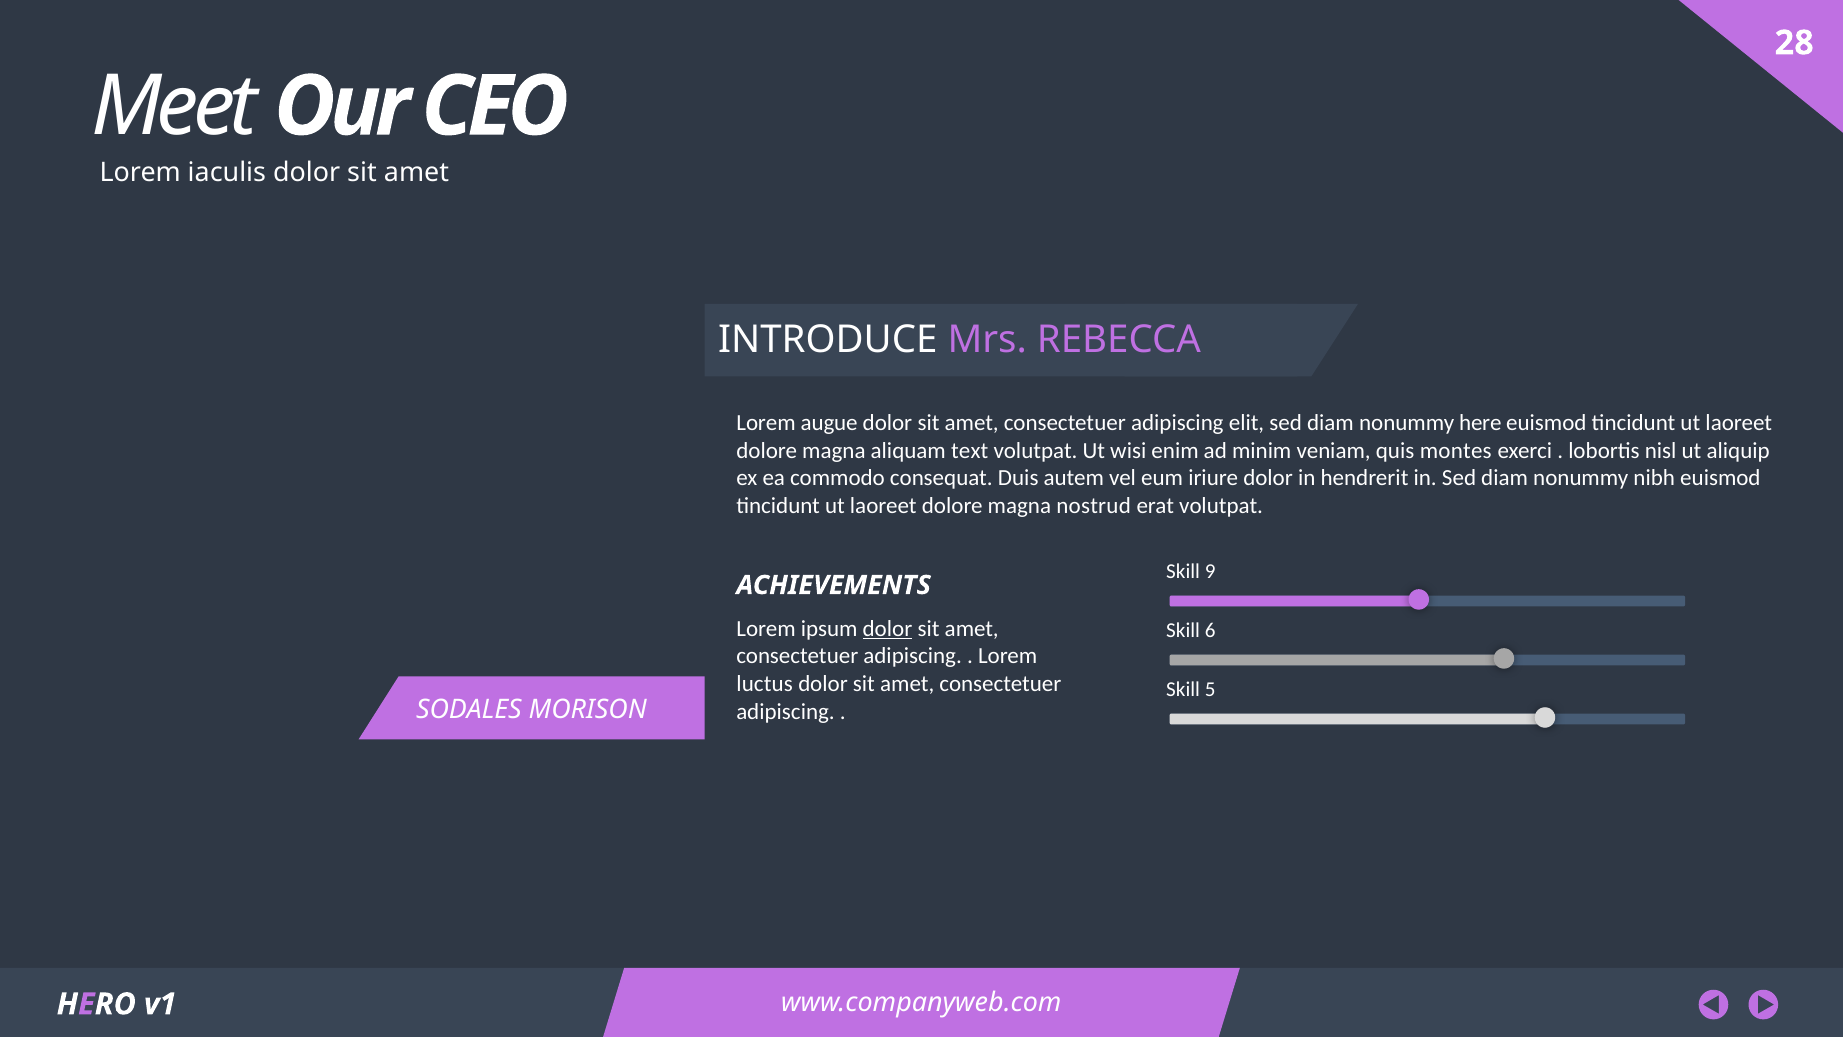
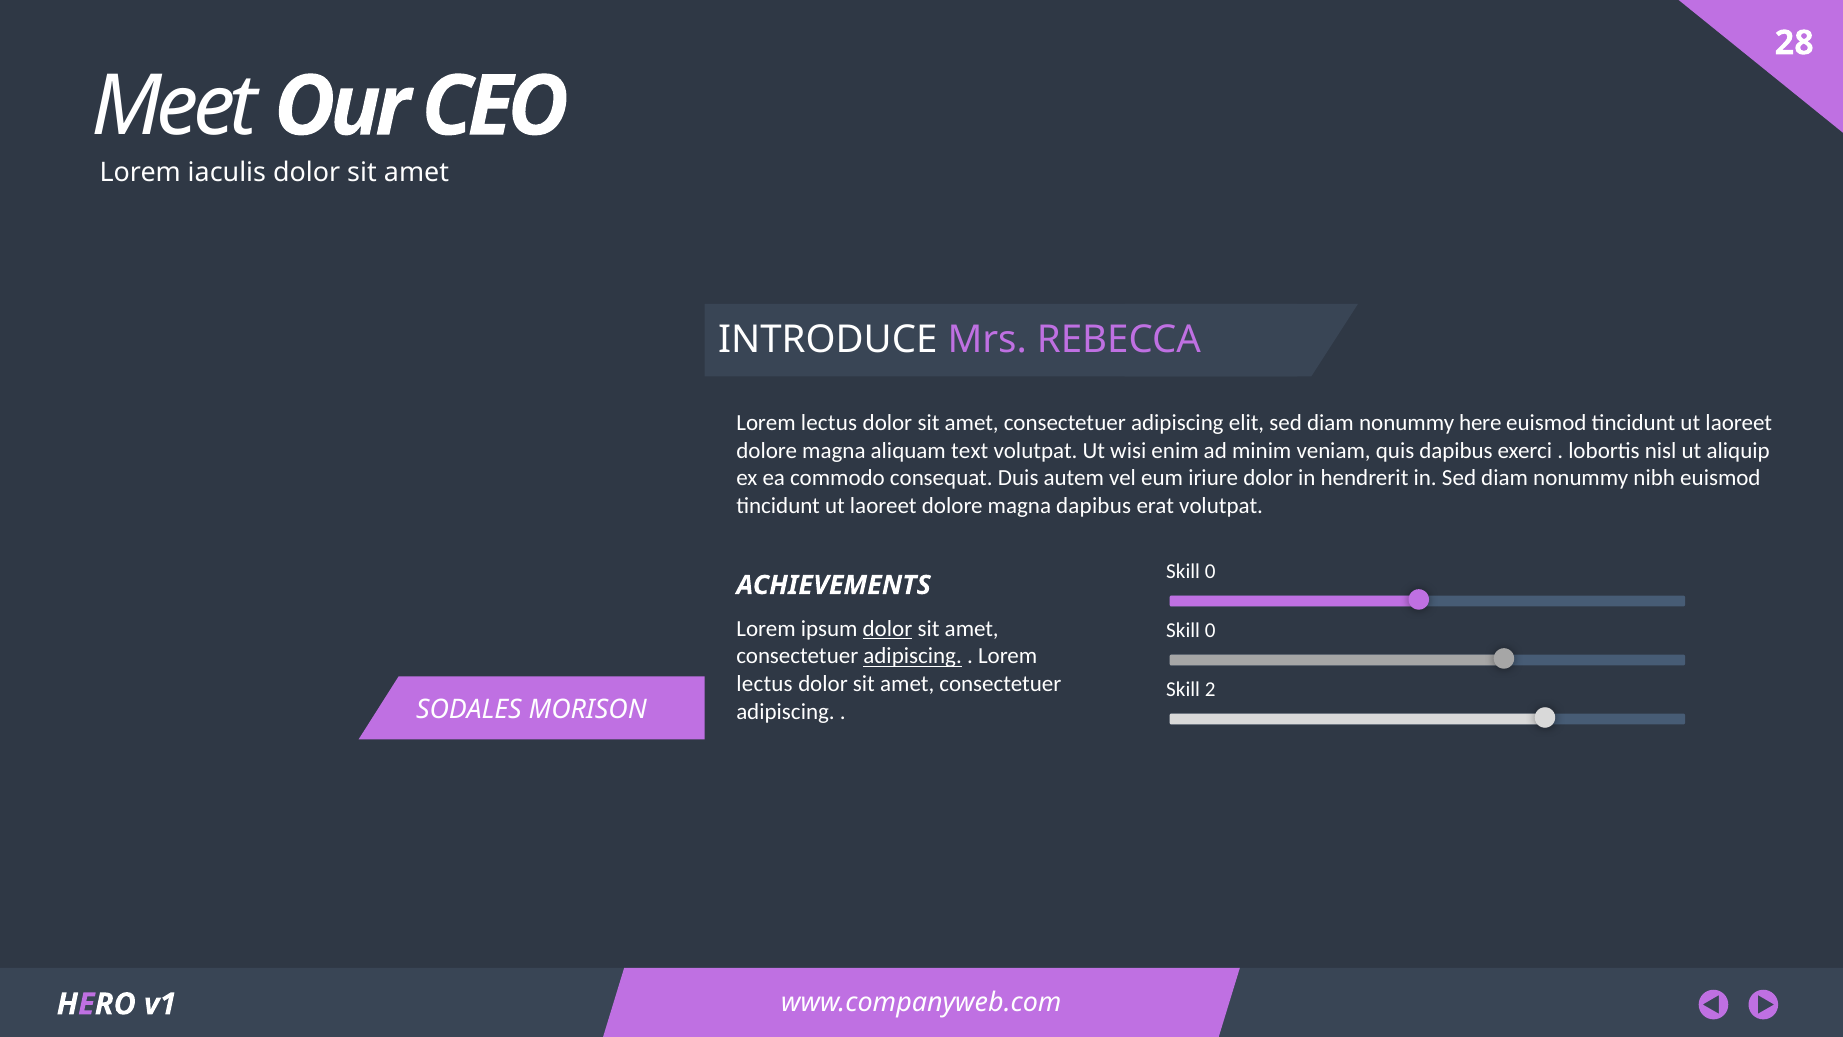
augue at (829, 423): augue -> lectus
quis montes: montes -> dapibus
magna nostrud: nostrud -> dapibus
9 at (1210, 571): 9 -> 0
6 at (1210, 630): 6 -> 0
adipiscing at (913, 656) underline: none -> present
luctus at (765, 684): luctus -> lectus
5: 5 -> 2
